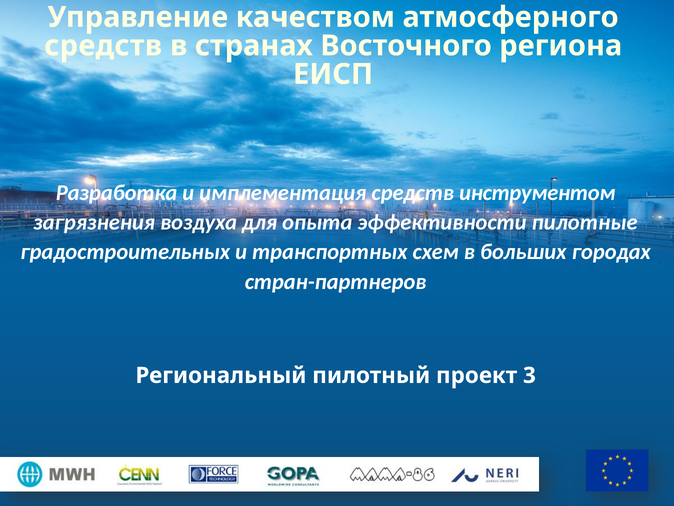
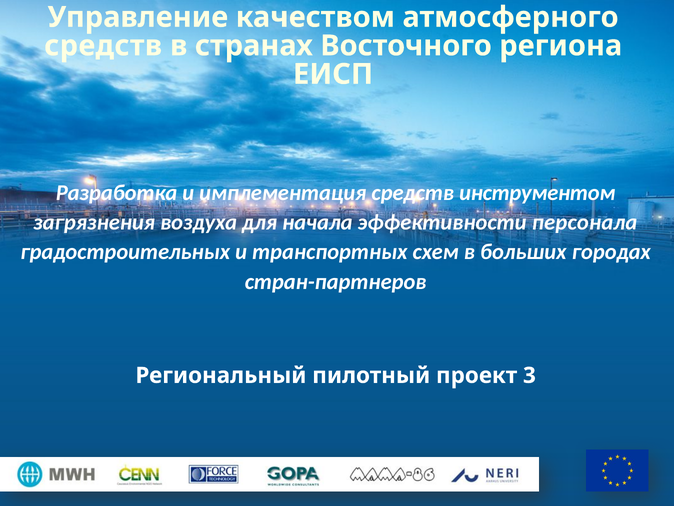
опыта: опыта -> начала
пилотные: пилотные -> персонала
